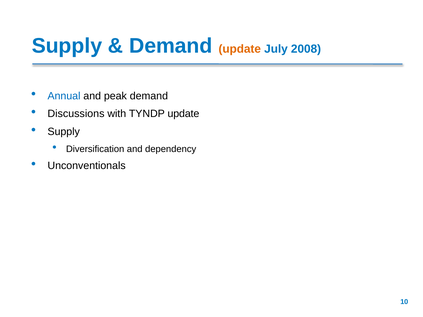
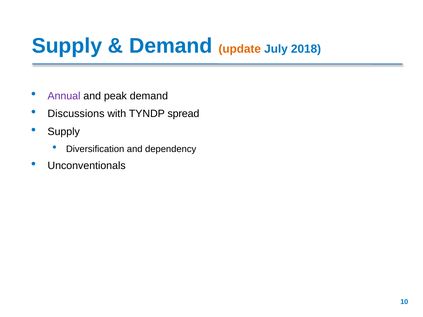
2008: 2008 -> 2018
Annual colour: blue -> purple
TYNDP update: update -> spread
